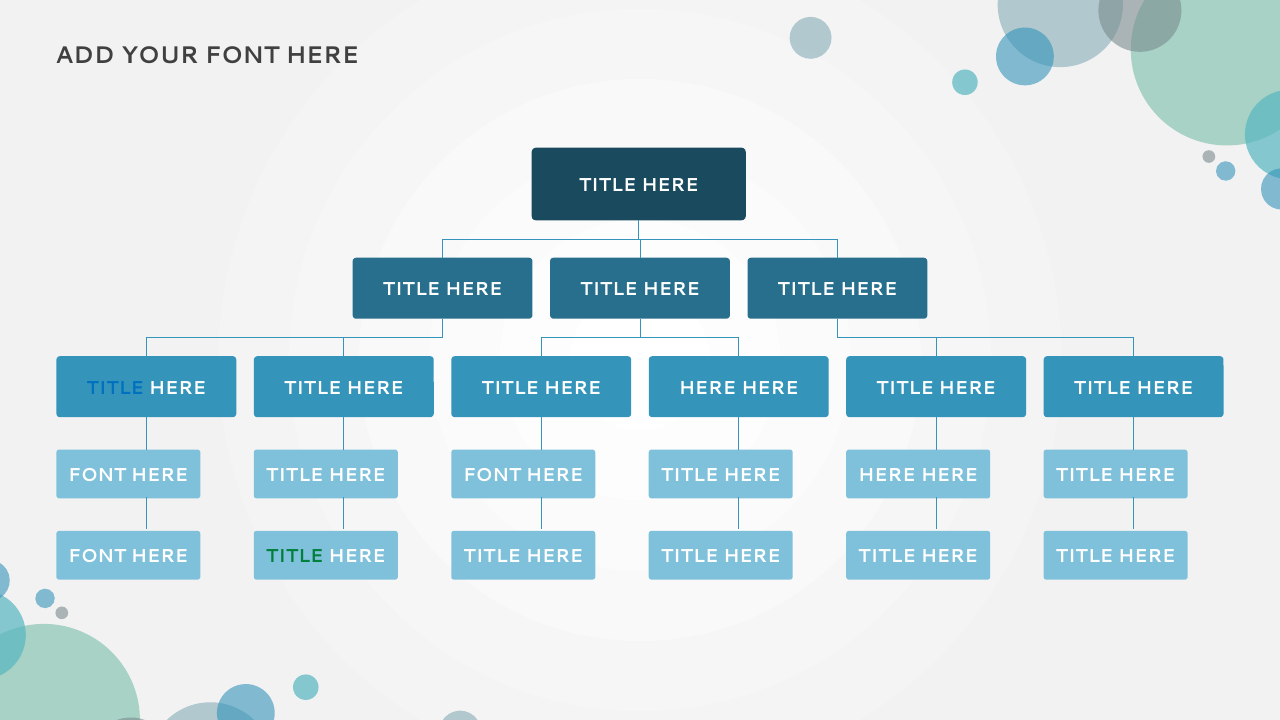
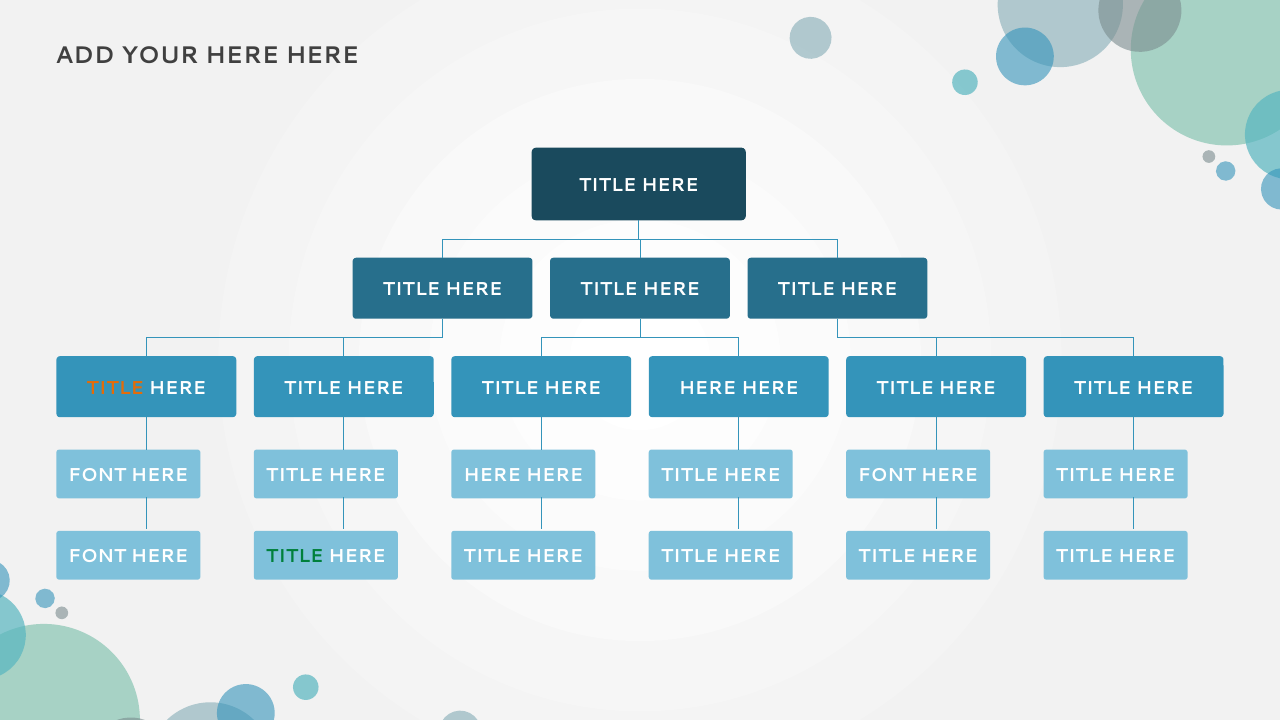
YOUR FONT: FONT -> HERE
TITLE at (115, 388) colour: blue -> orange
FONT at (492, 475): FONT -> HERE
HERE at (887, 475): HERE -> FONT
